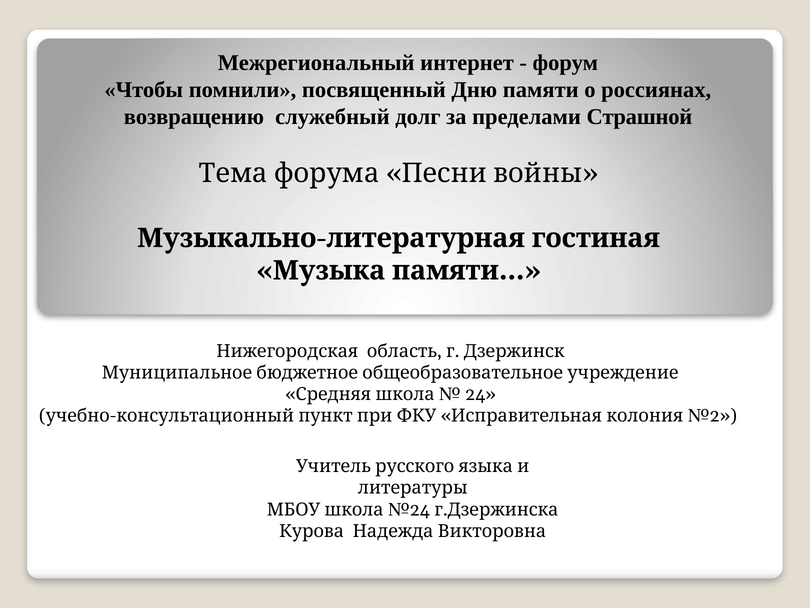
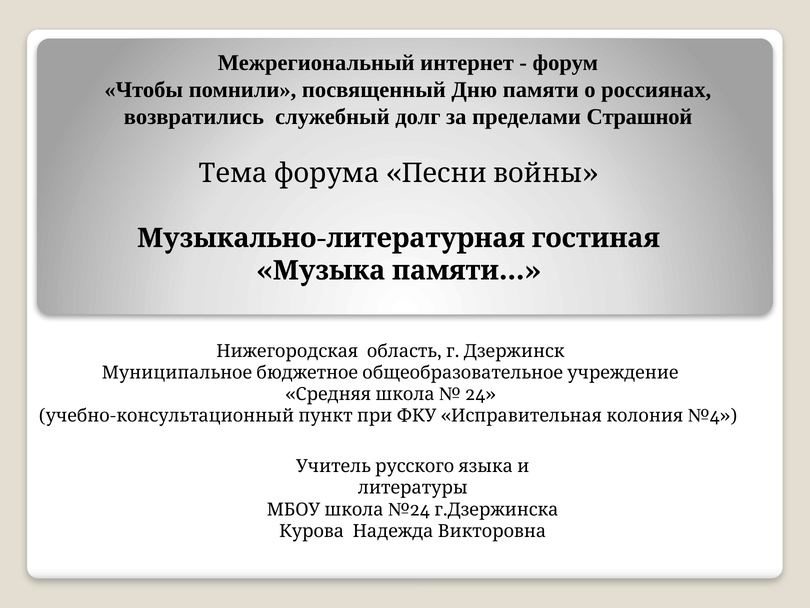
возвращению: возвращению -> возвратились
№2: №2 -> №4
